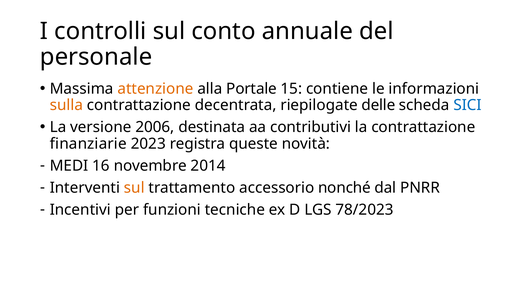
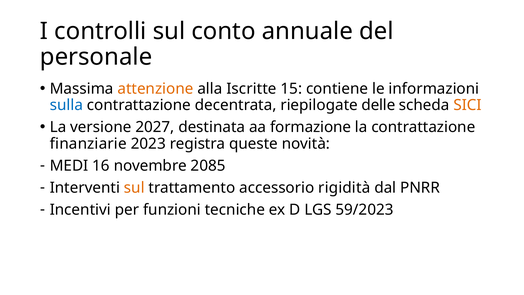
Portale: Portale -> Iscritte
sulla colour: orange -> blue
SICI colour: blue -> orange
2006: 2006 -> 2027
contributivi: contributivi -> formazione
2014: 2014 -> 2085
nonché: nonché -> rigidità
78/2023: 78/2023 -> 59/2023
